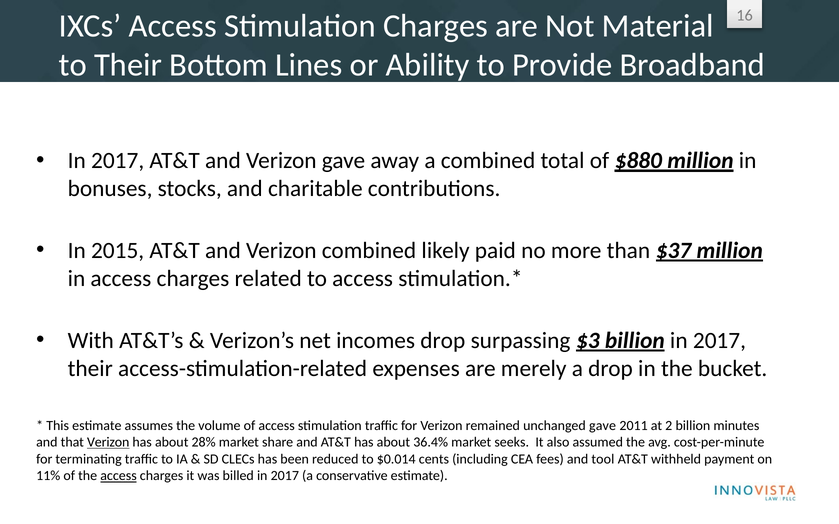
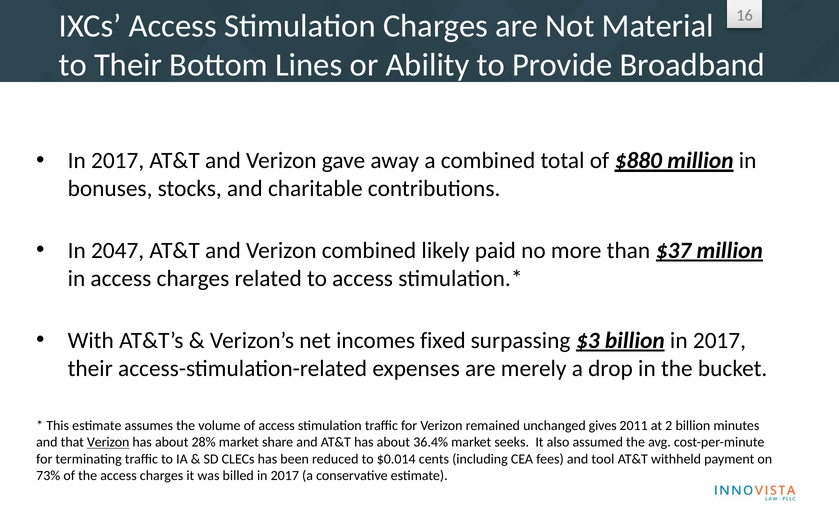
2015: 2015 -> 2047
incomes drop: drop -> fixed
unchanged gave: gave -> gives
11%: 11% -> 73%
access at (119, 476) underline: present -> none
